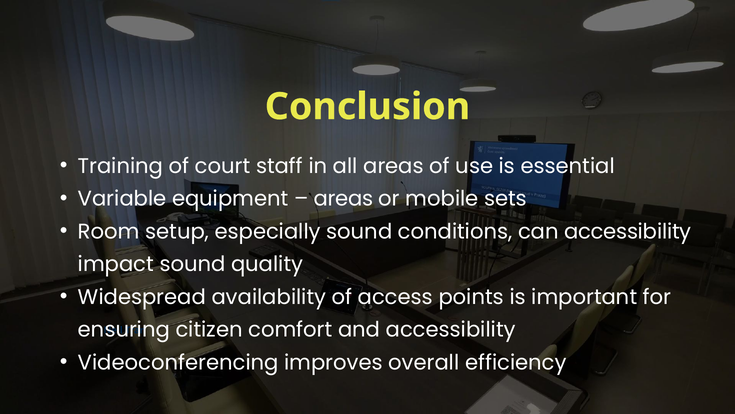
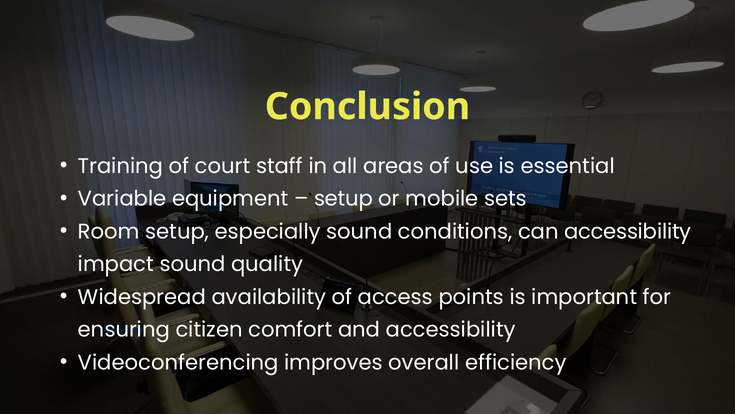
areas at (344, 199): areas -> setup
